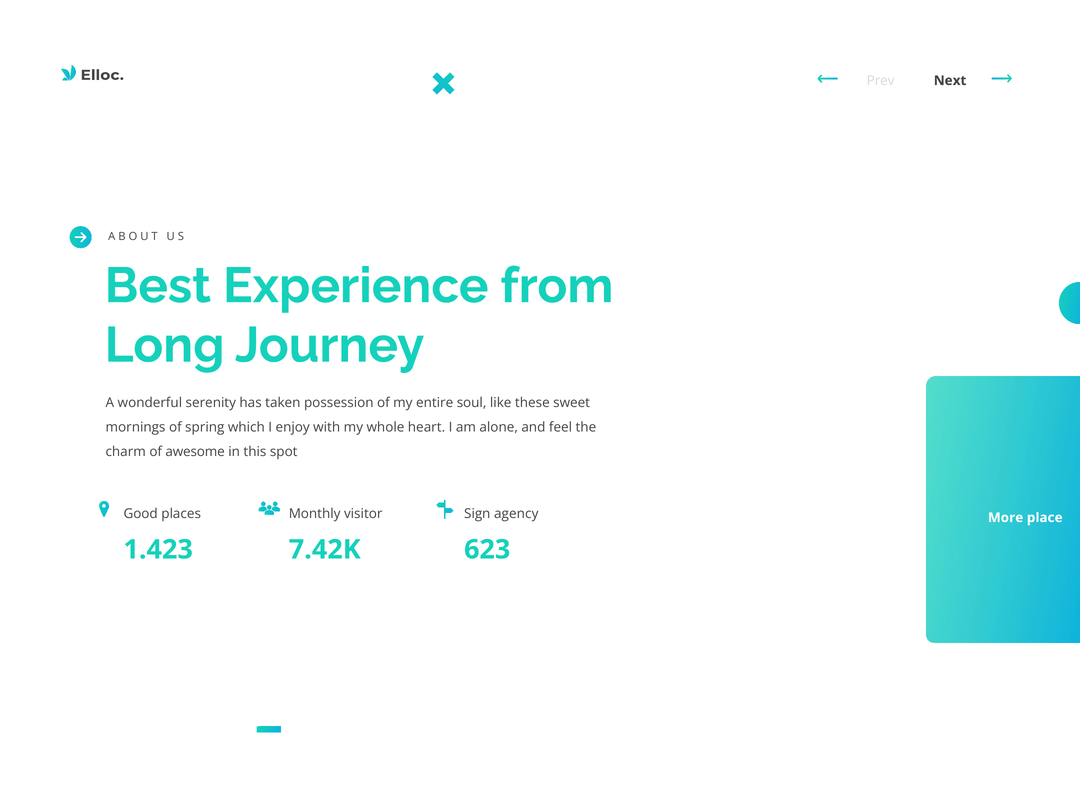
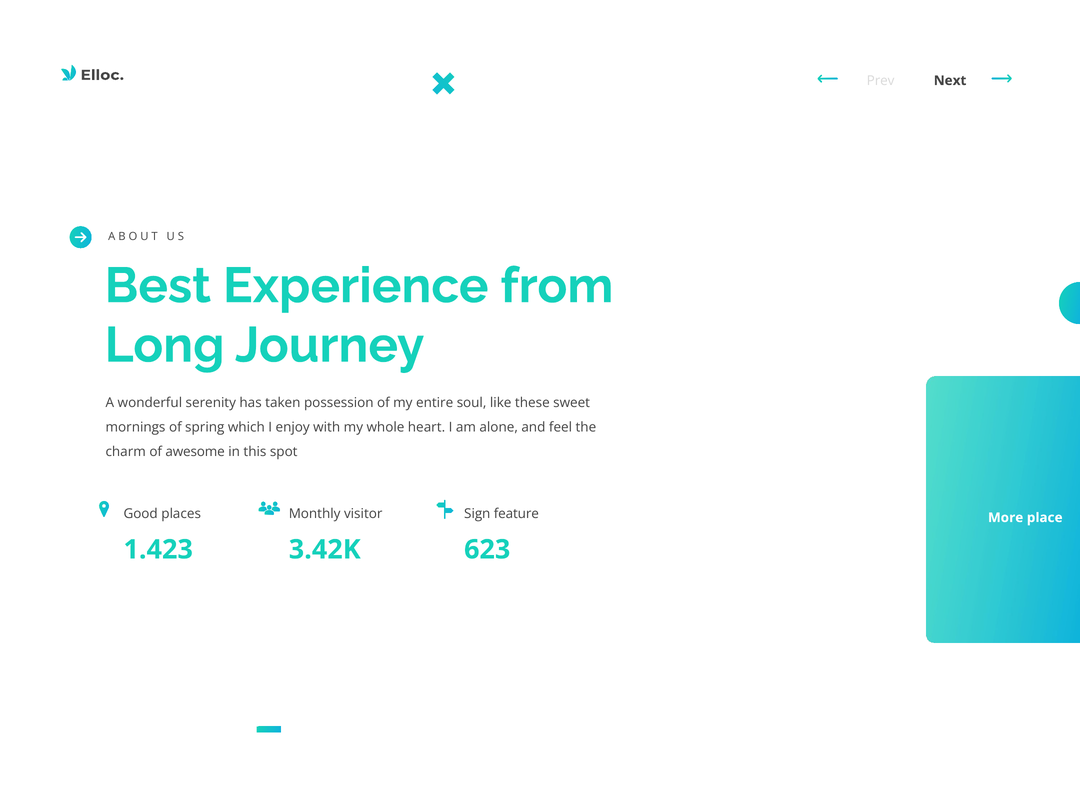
agency: agency -> feature
7.42K: 7.42K -> 3.42K
